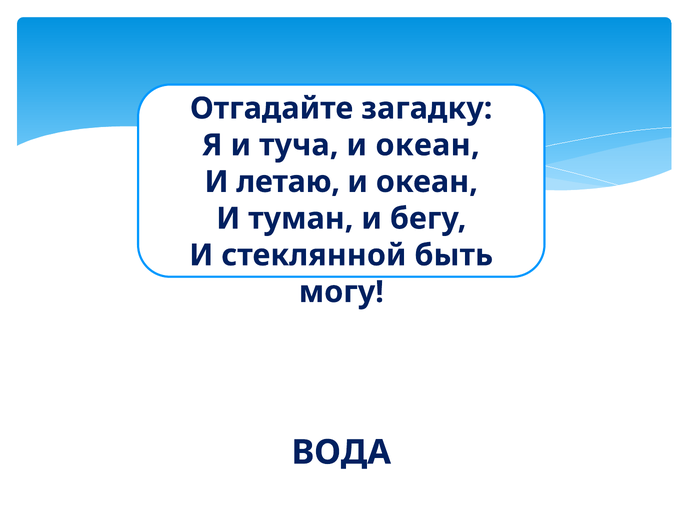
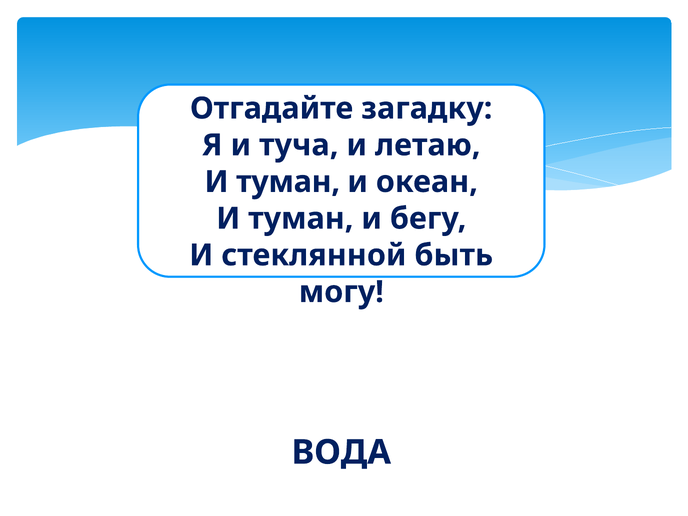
туча и океан: океан -> летаю
летаю at (288, 182): летаю -> туман
